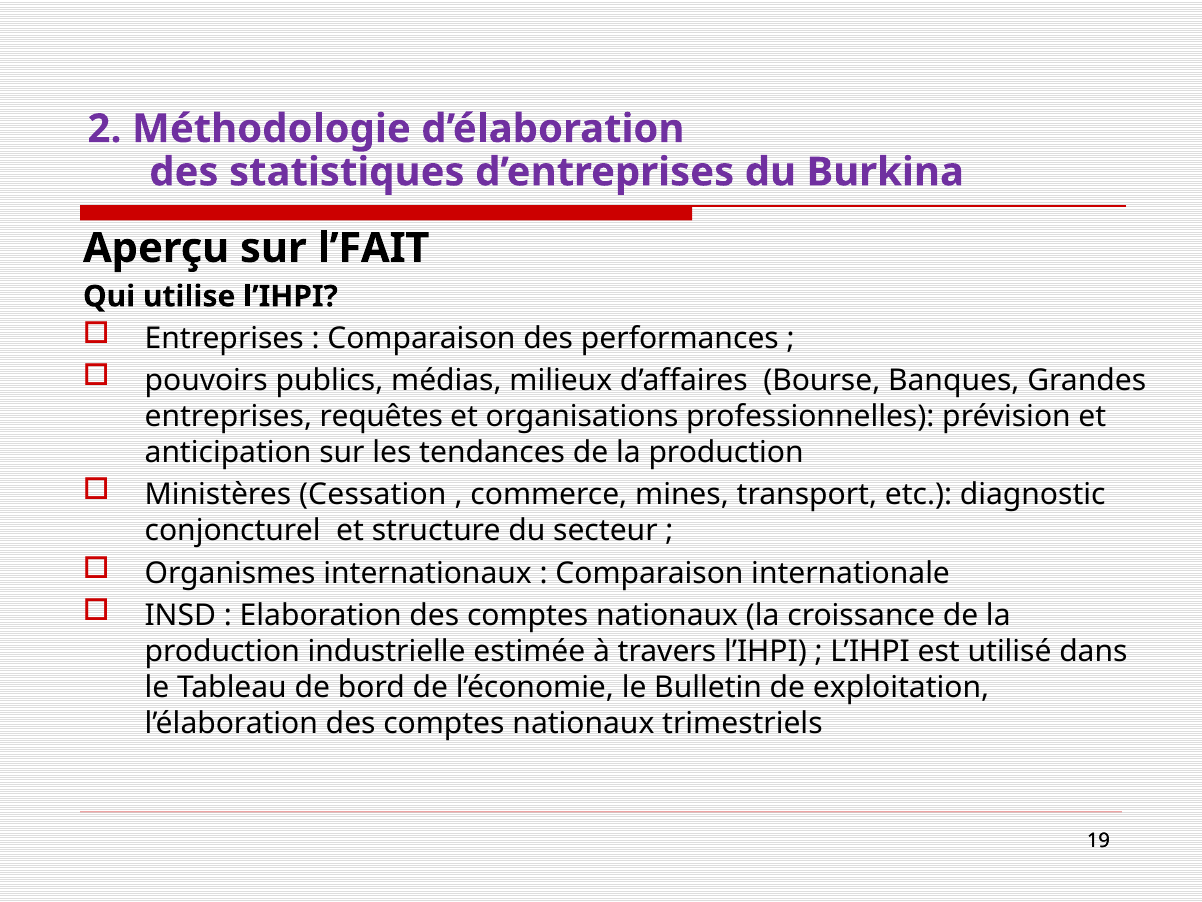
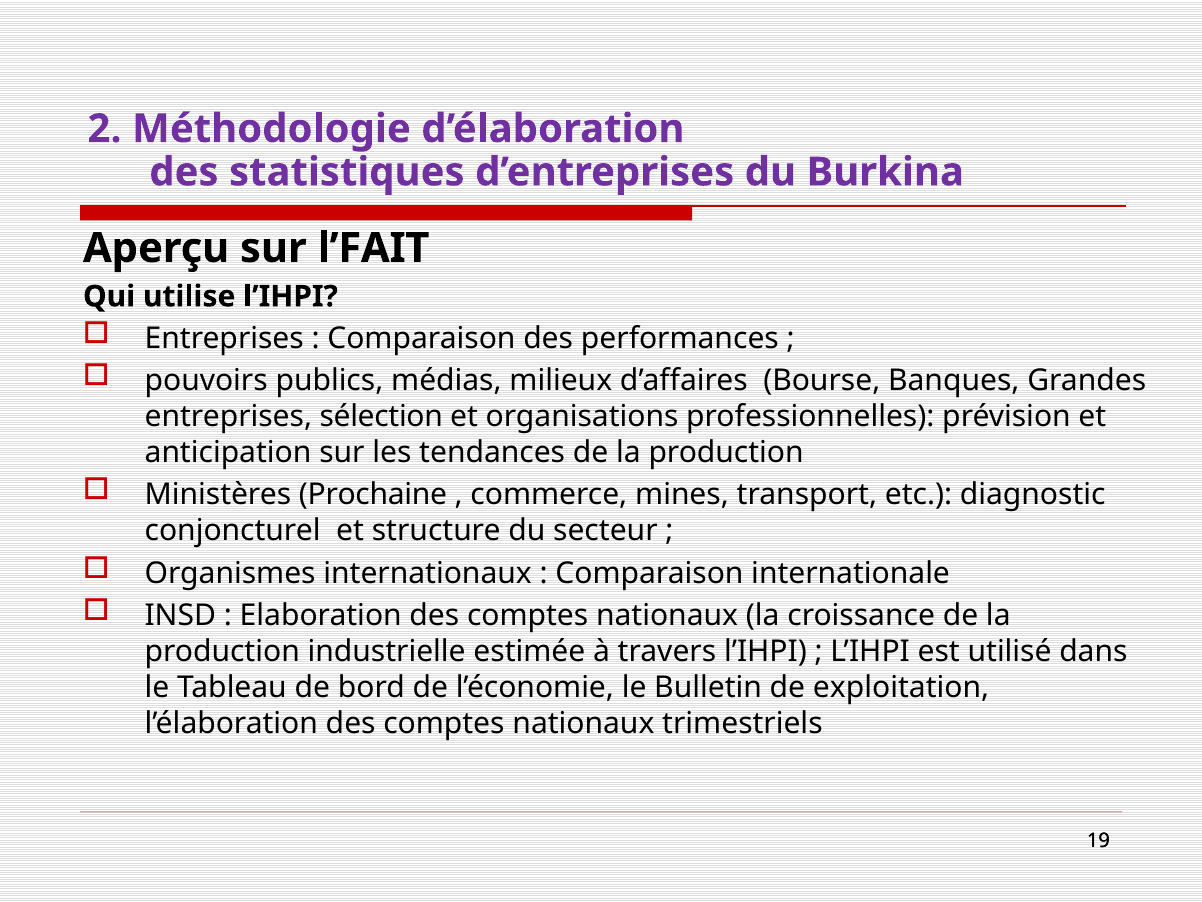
requêtes: requêtes -> sélection
Cessation: Cessation -> Prochaine
